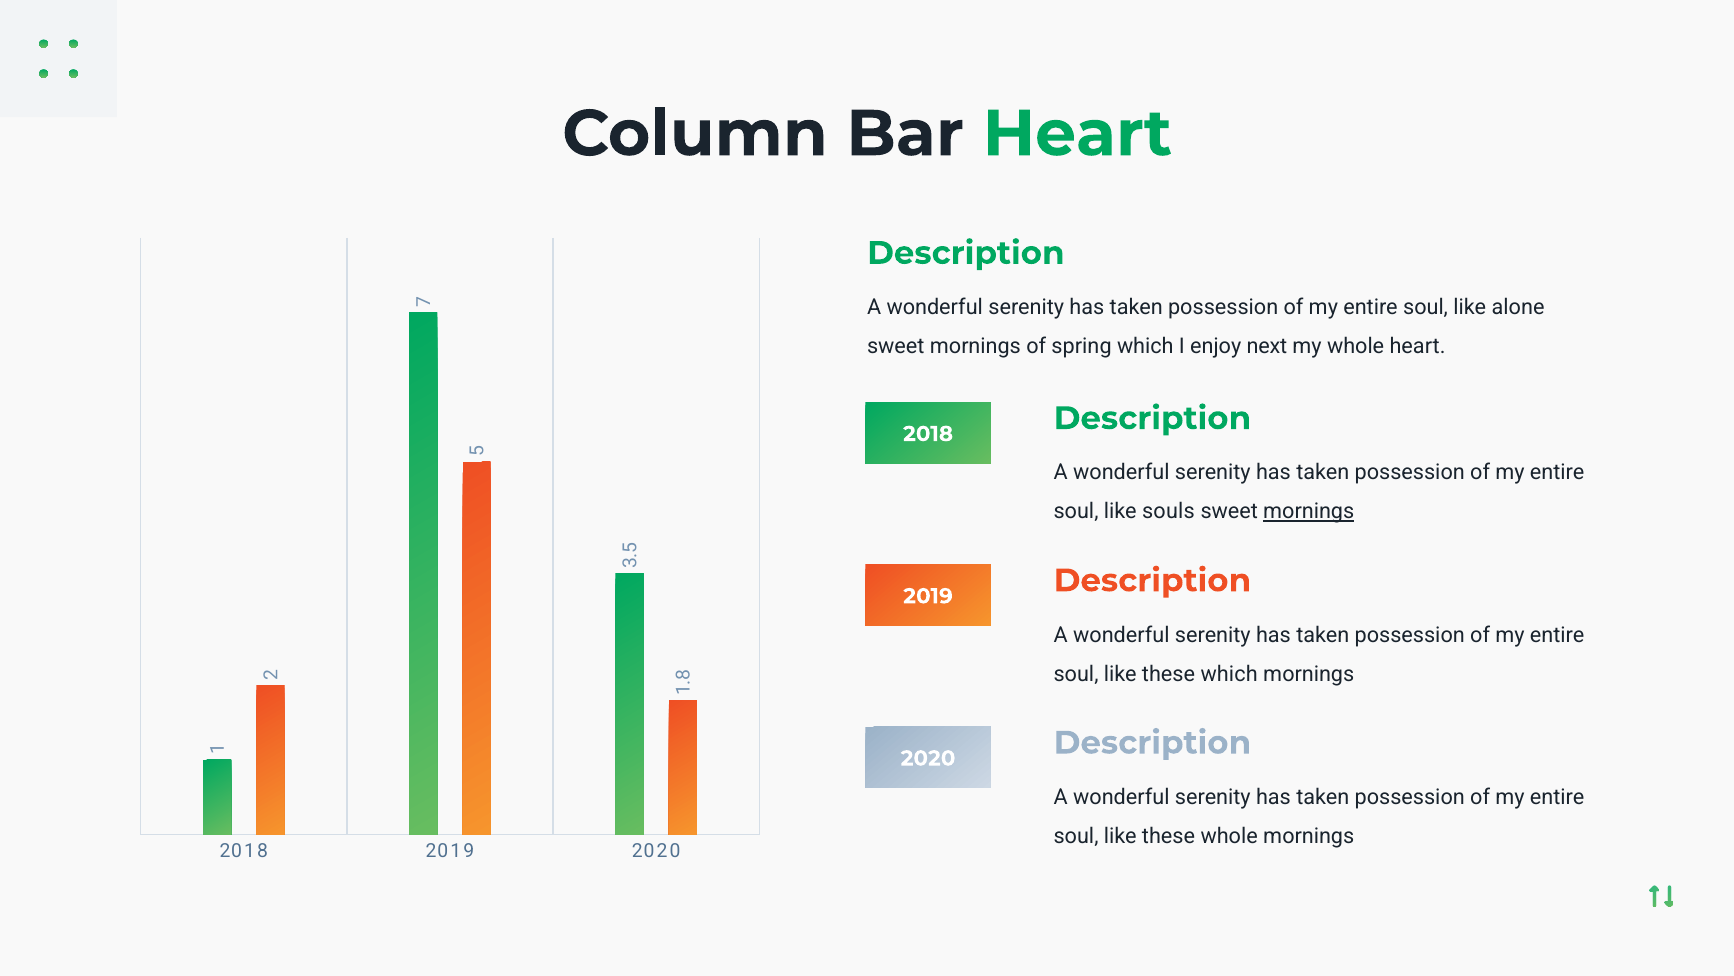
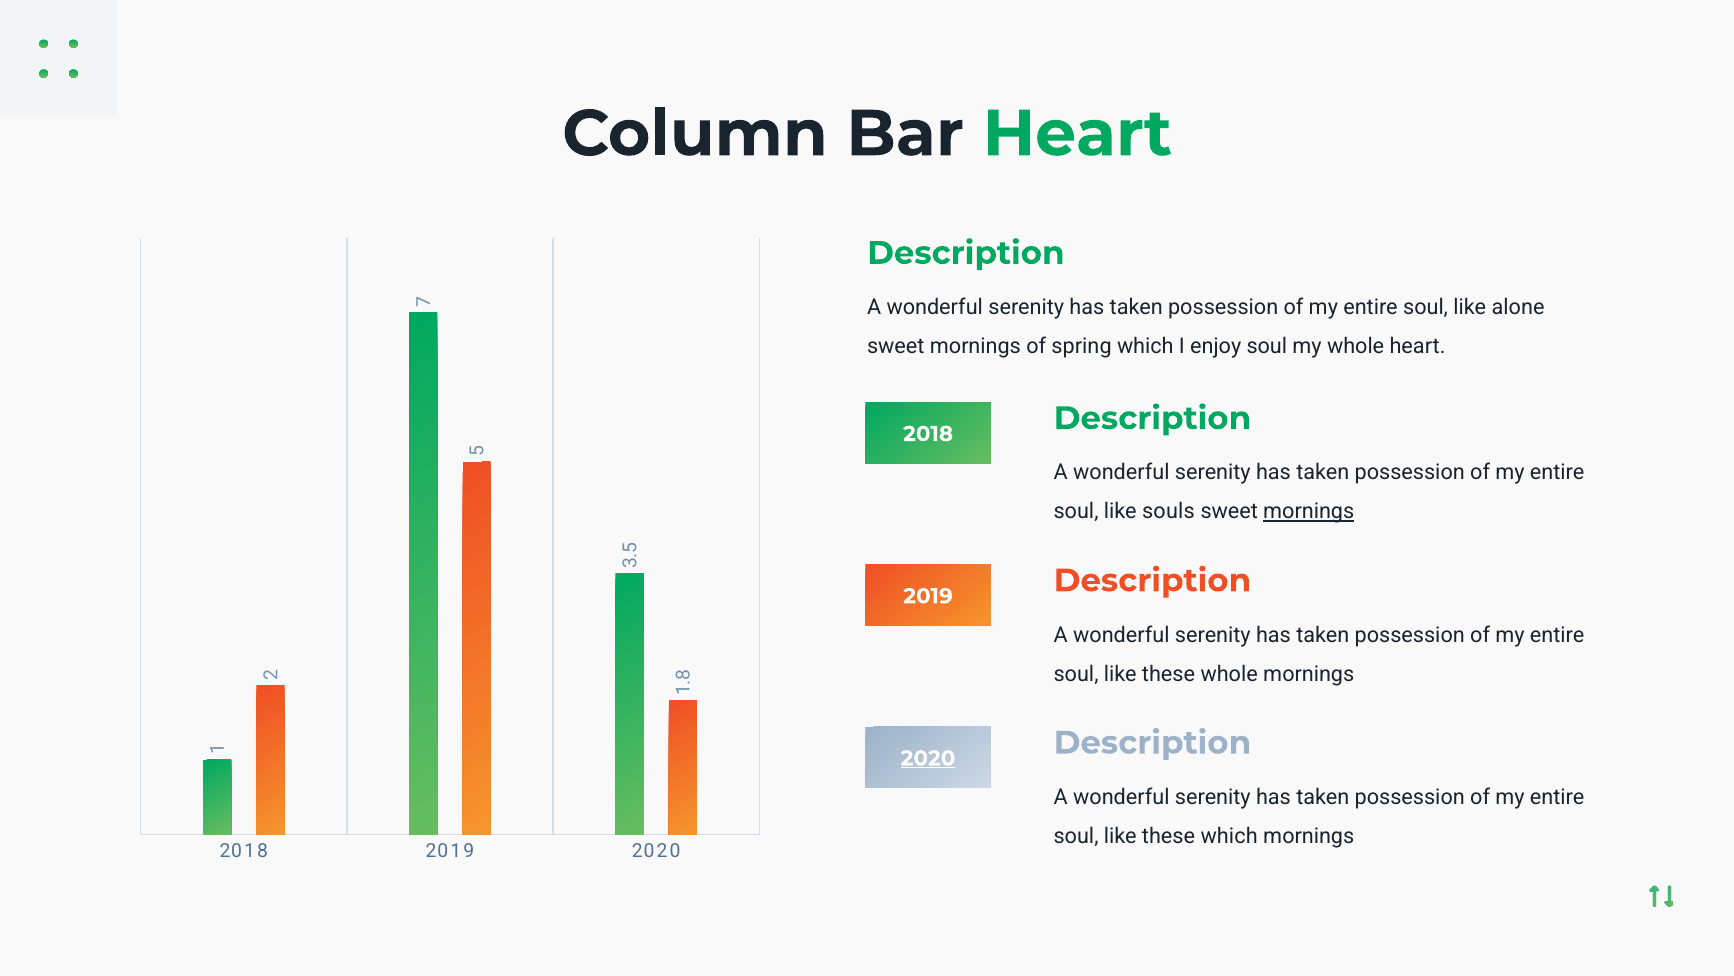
enjoy next: next -> soul
these which: which -> whole
2020 at (928, 758) underline: none -> present
these whole: whole -> which
